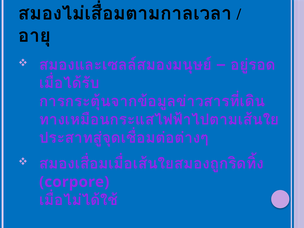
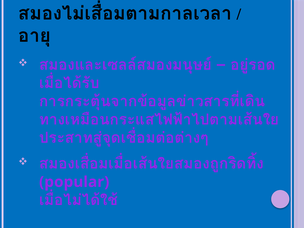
corpore: corpore -> popular
